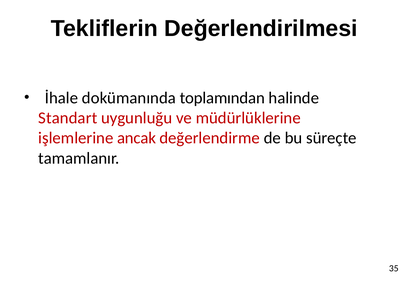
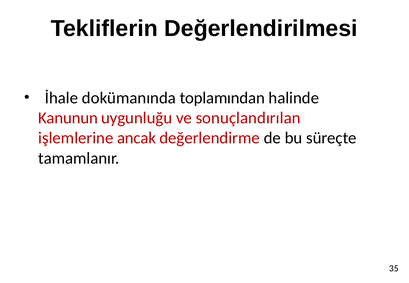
Standart: Standart -> Kanunun
müdürlüklerine: müdürlüklerine -> sonuçlandırılan
